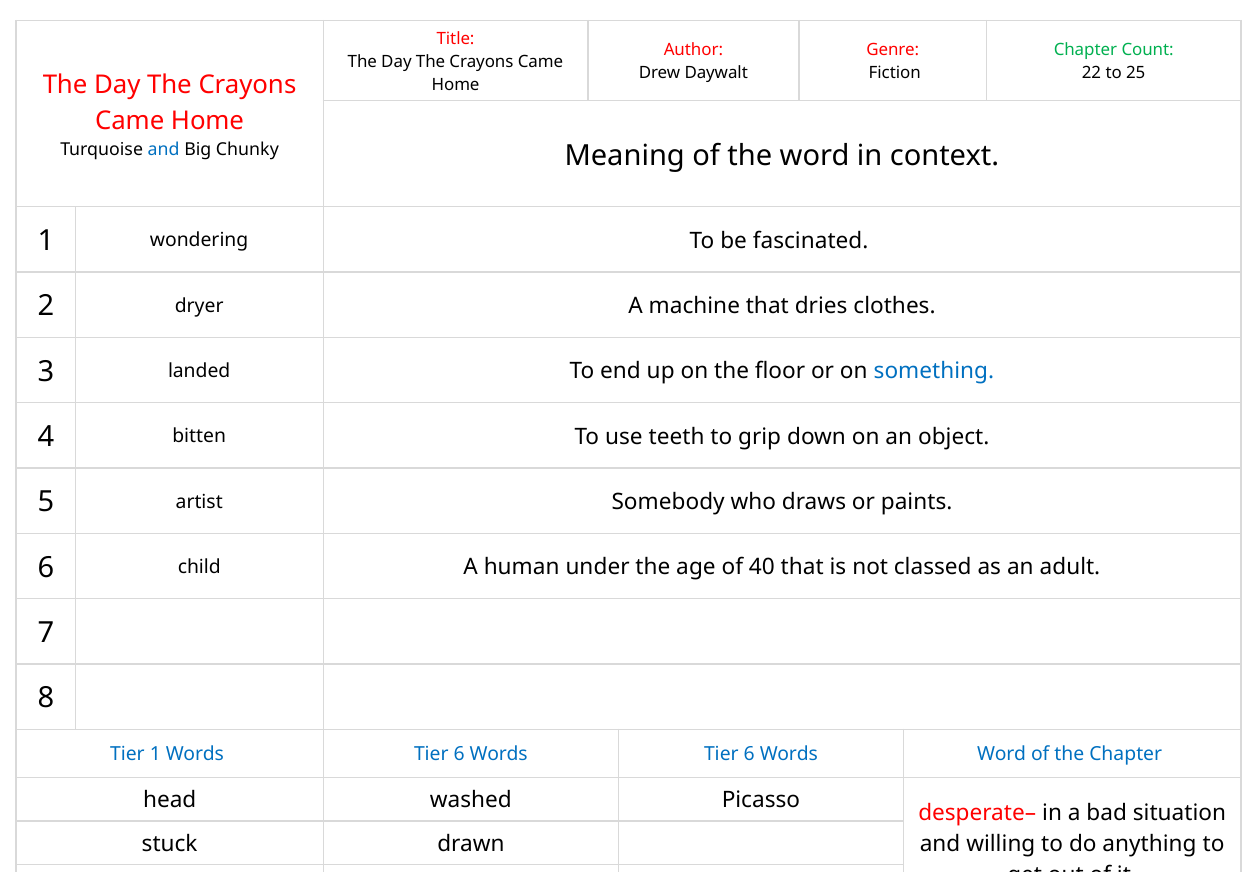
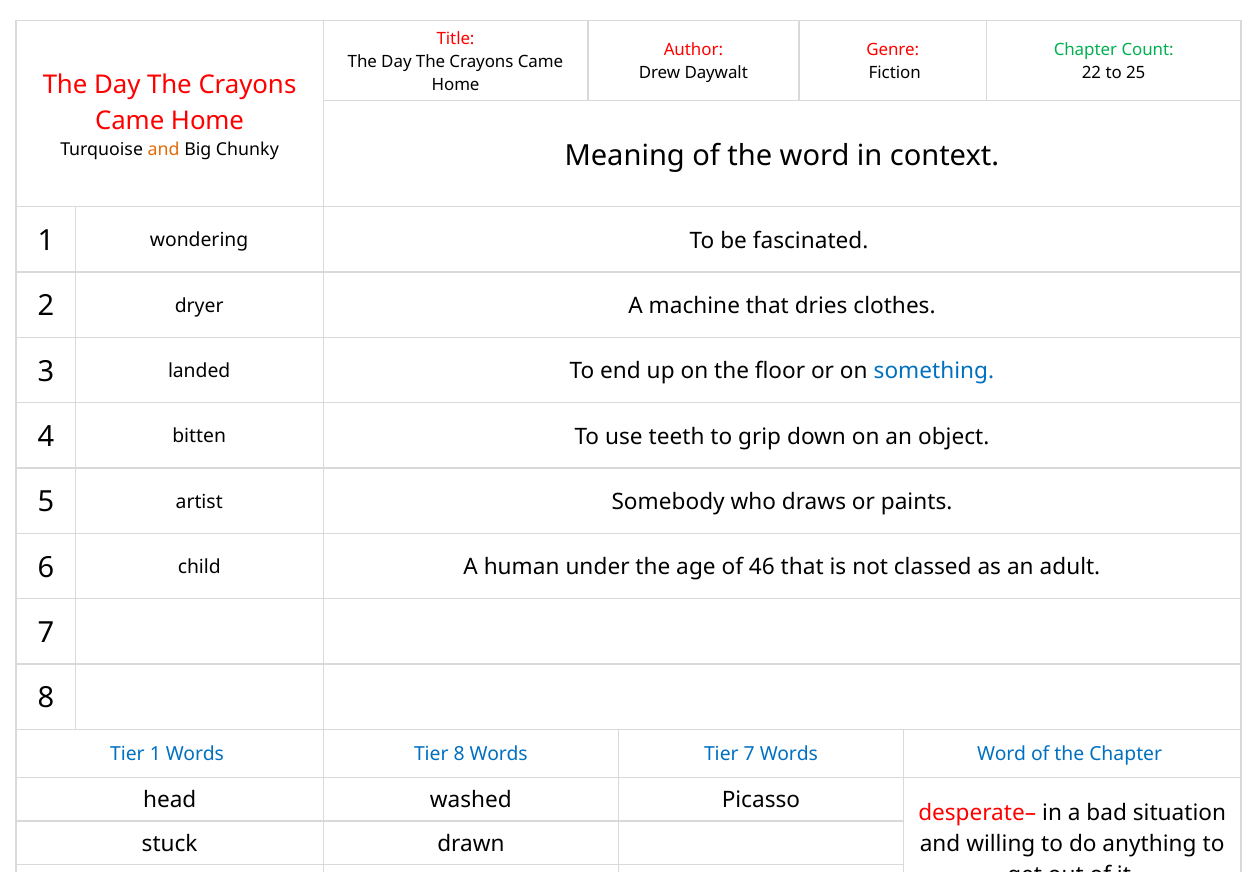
and at (164, 150) colour: blue -> orange
40: 40 -> 46
1 Words Tier 6: 6 -> 8
6 at (749, 754): 6 -> 7
